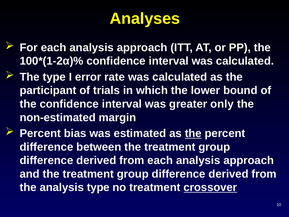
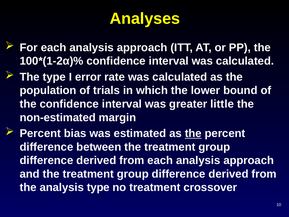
participant: participant -> population
only: only -> little
crossover underline: present -> none
